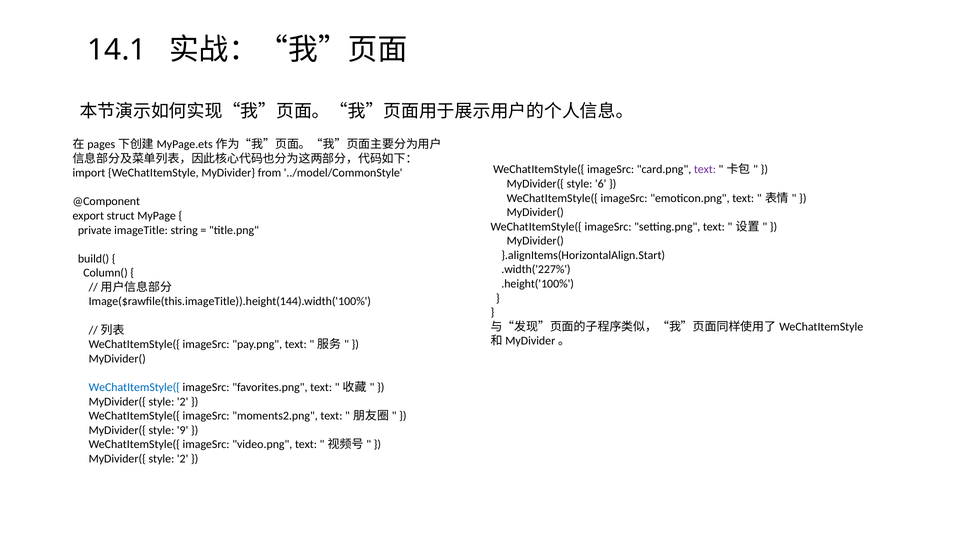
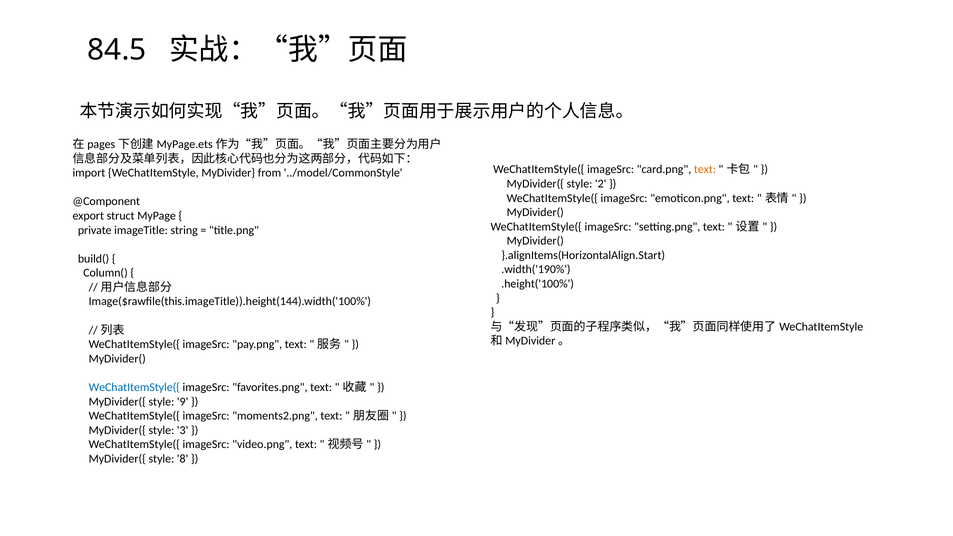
14.1: 14.1 -> 84.5
text at (705, 170) colour: purple -> orange
6: 6 -> 2
.width('227%: .width('227% -> .width('190%
2 at (183, 402): 2 -> 9
9: 9 -> 3
2 at (183, 459): 2 -> 8
